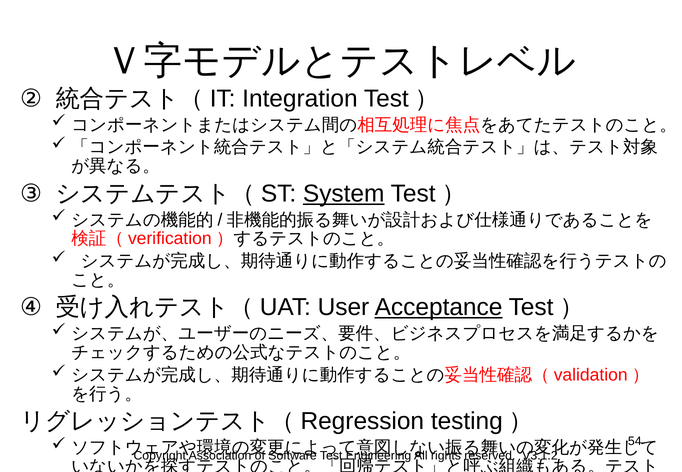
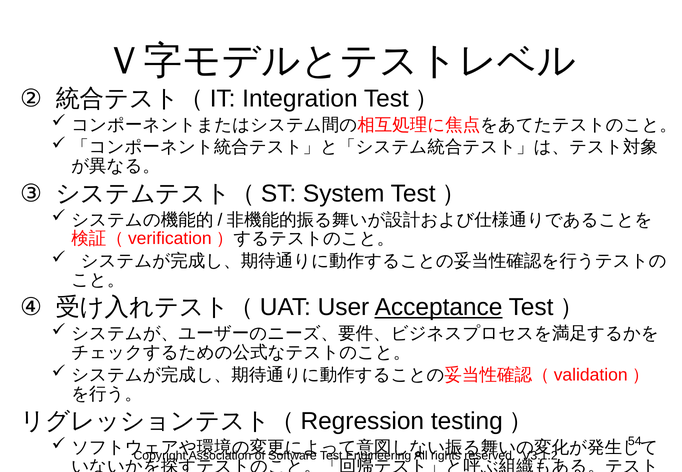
System underline: present -> none
